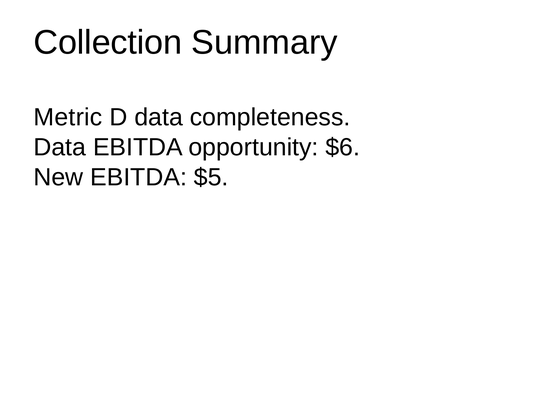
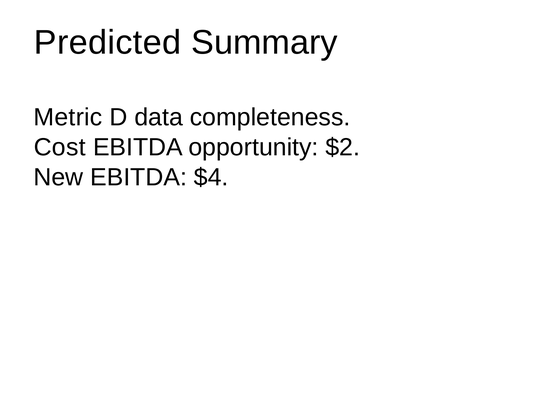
Collection: Collection -> Predicted
Data at (60, 147): Data -> Cost
$6: $6 -> $2
$5: $5 -> $4
